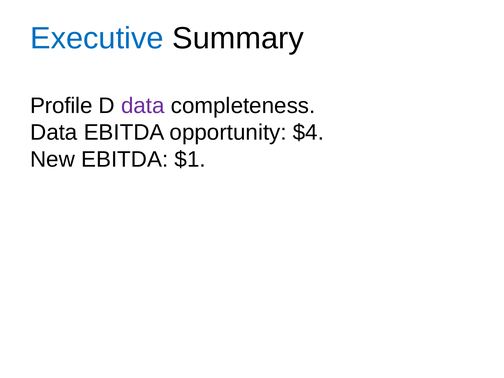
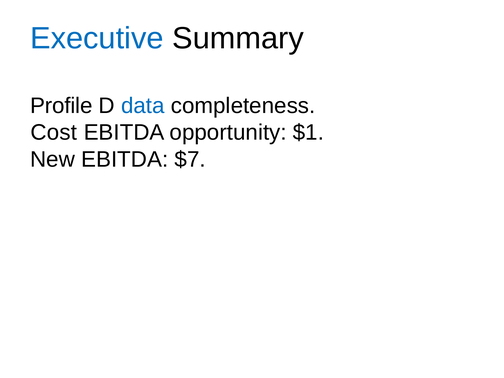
data at (143, 106) colour: purple -> blue
Data at (54, 133): Data -> Cost
$4: $4 -> $1
$1: $1 -> $7
